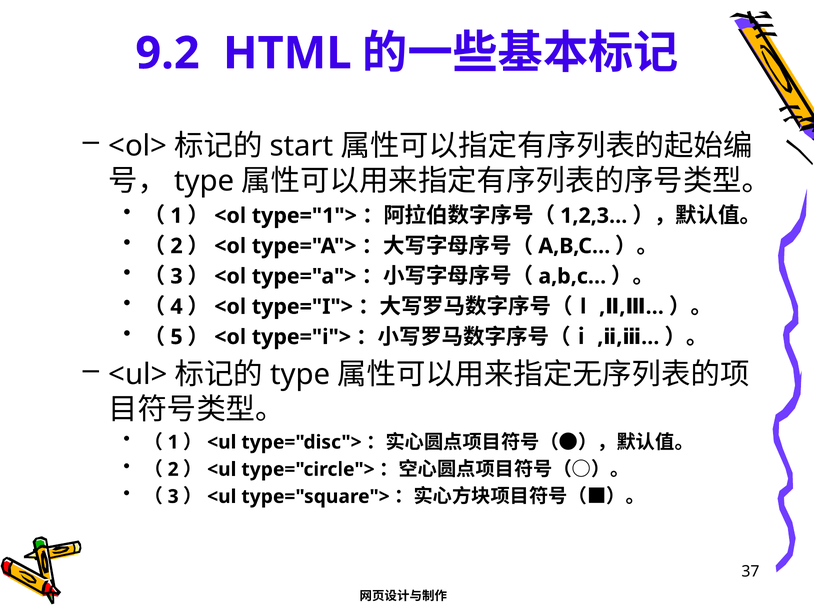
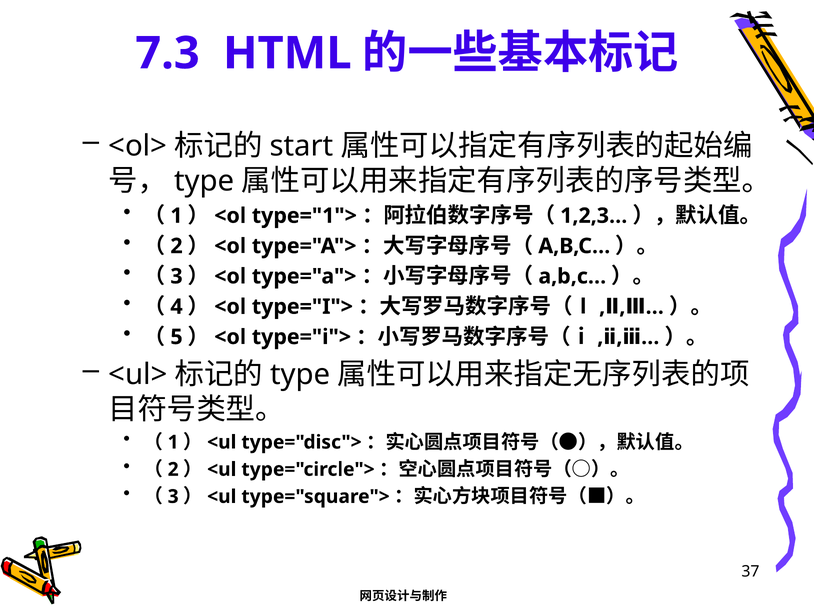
9.2: 9.2 -> 7.3
